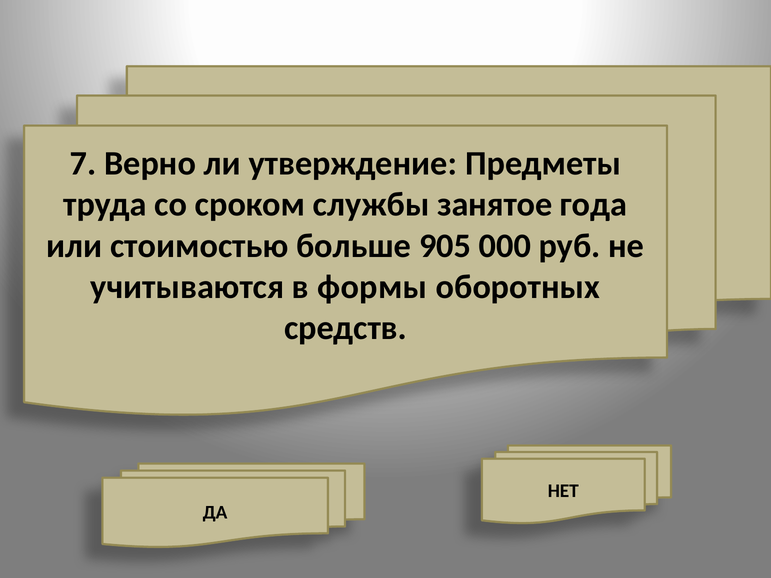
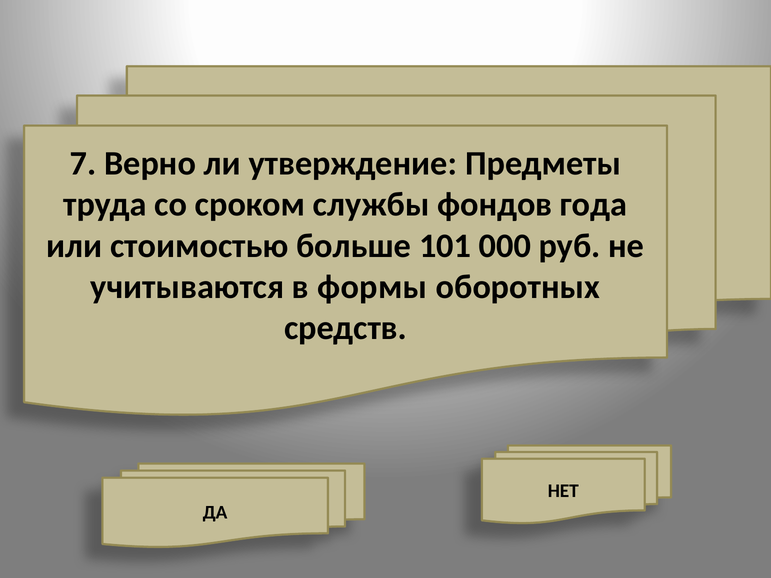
занятое: занятое -> фондов
905: 905 -> 101
